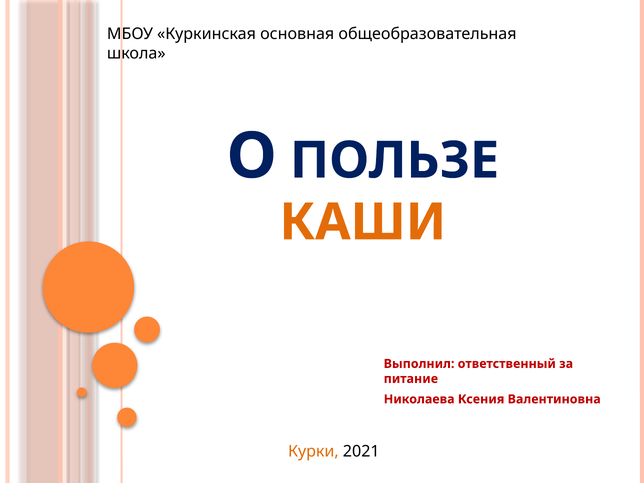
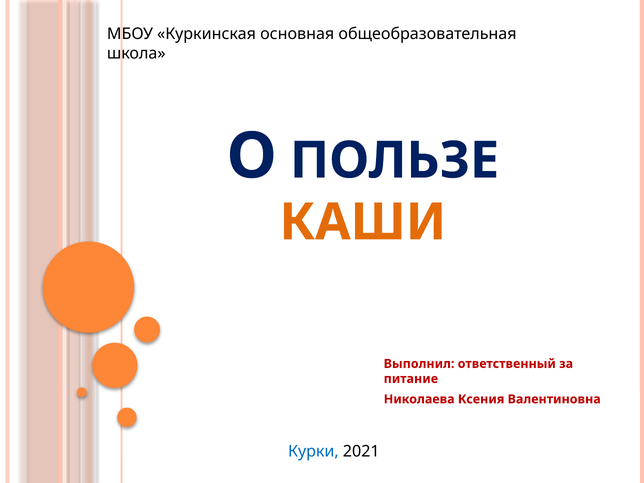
Курки colour: orange -> blue
